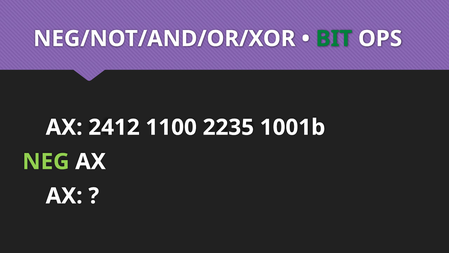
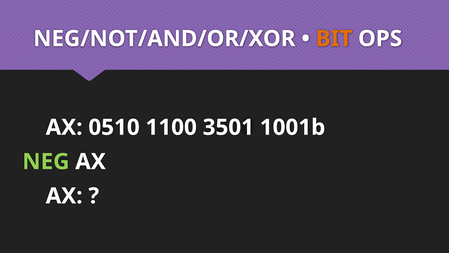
BIT colour: green -> orange
2412: 2412 -> 0510
2235: 2235 -> 3501
